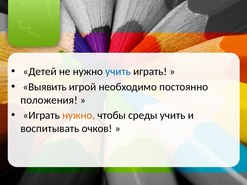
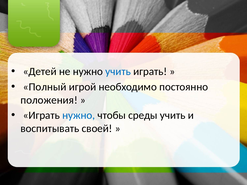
Выявить: Выявить -> Полный
нужно at (79, 116) colour: orange -> blue
очков: очков -> своей
